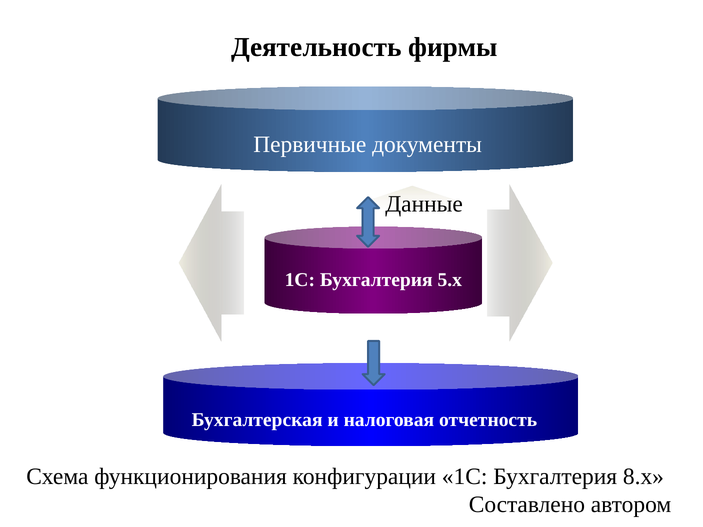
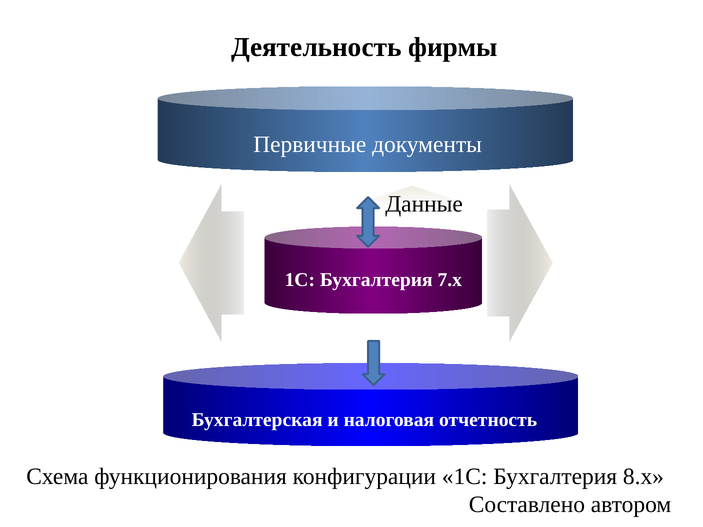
5.х: 5.х -> 7.х
